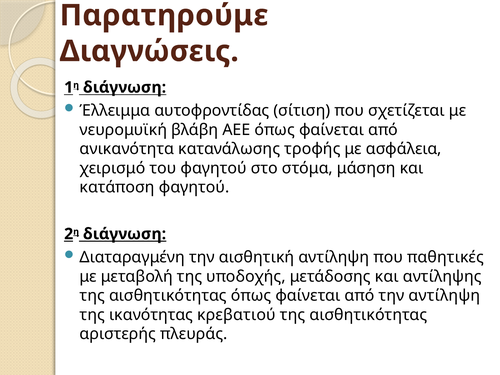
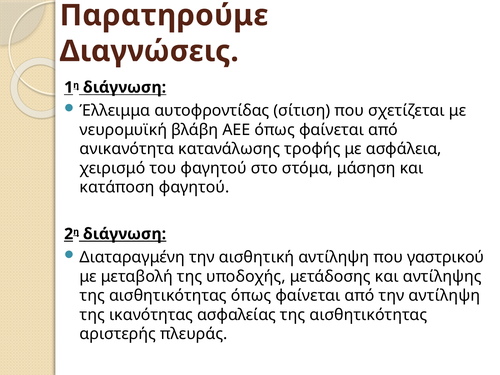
παθητικές: παθητικές -> γαστρικού
κρεβατιού: κρεβατιού -> ασφαλείας
